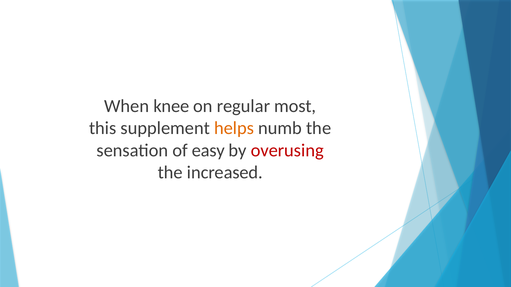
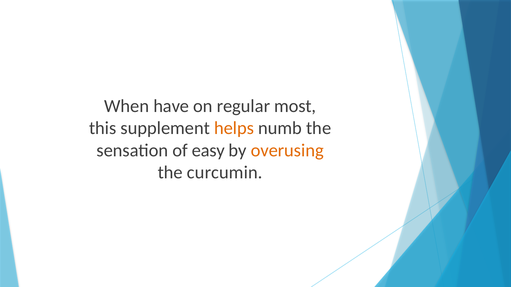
knee: knee -> have
overusing colour: red -> orange
increased: increased -> curcumin
